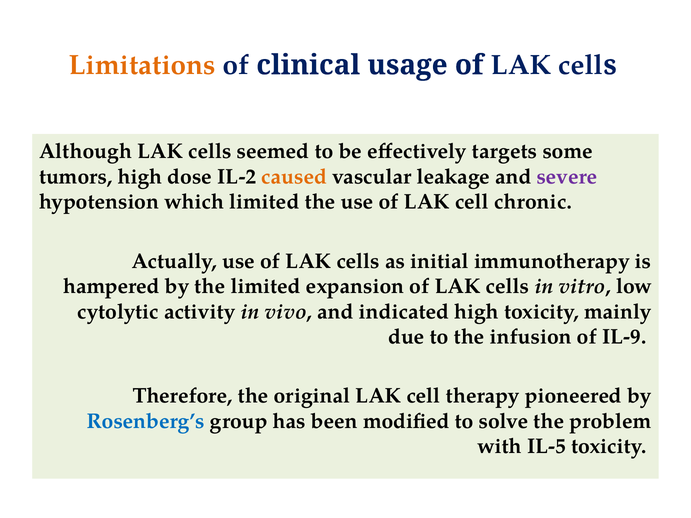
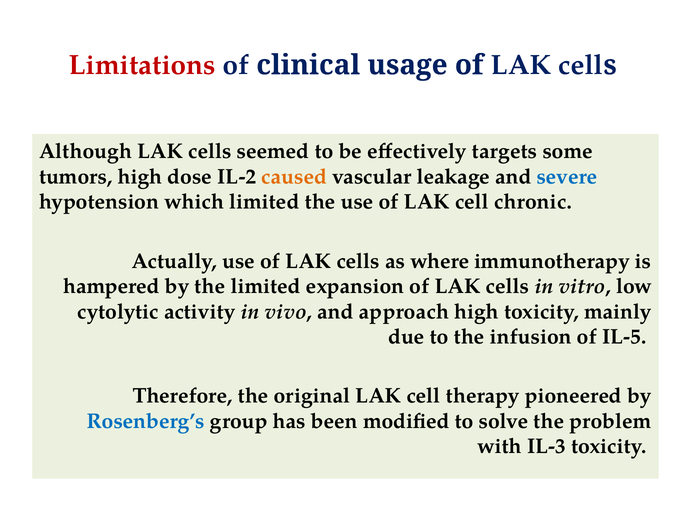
Limitations colour: orange -> red
severe colour: purple -> blue
initial: initial -> where
indicated: indicated -> approach
IL-9: IL-9 -> IL-5
IL-5: IL-5 -> IL-3
